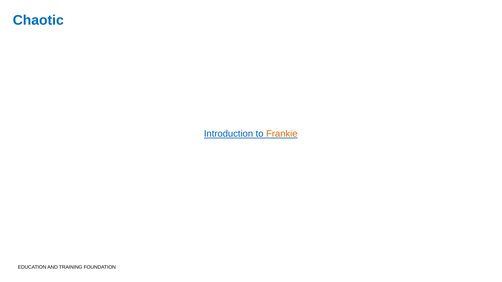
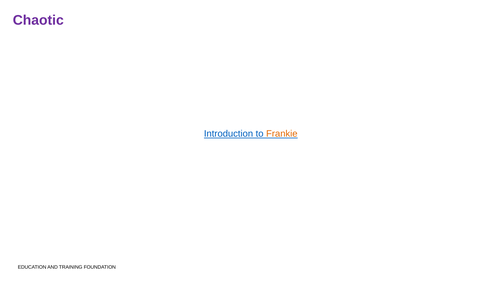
Chaotic colour: blue -> purple
